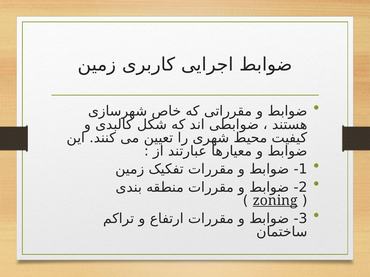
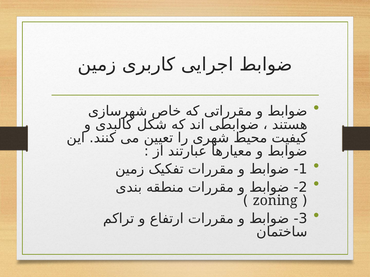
zoning underline: present -> none
